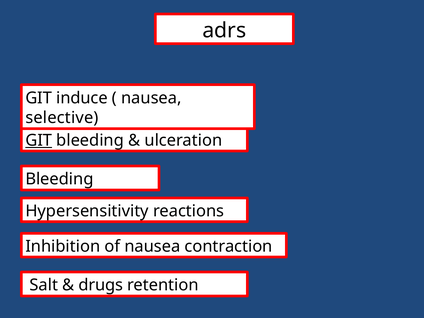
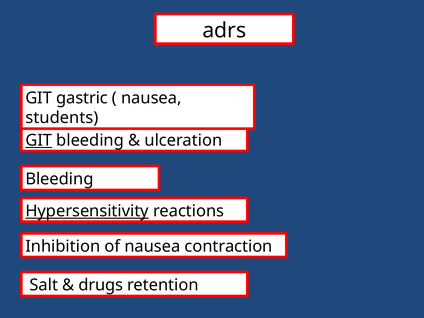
induce: induce -> gastric
selective: selective -> students
Hypersensitivity underline: none -> present
